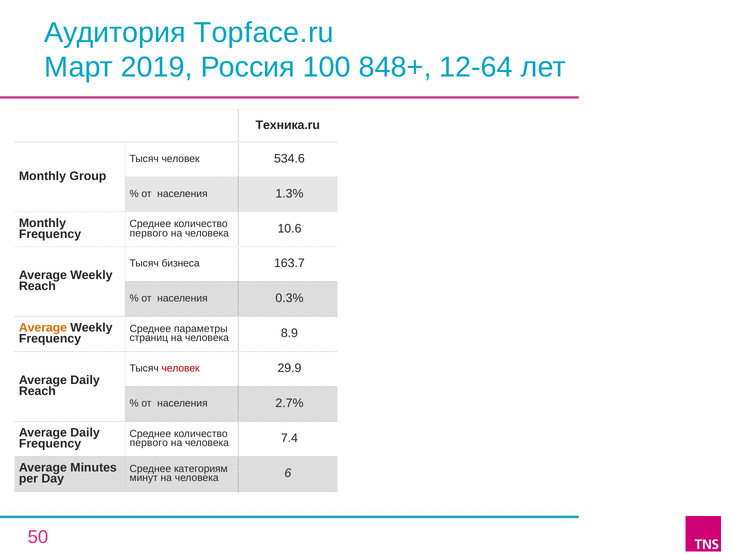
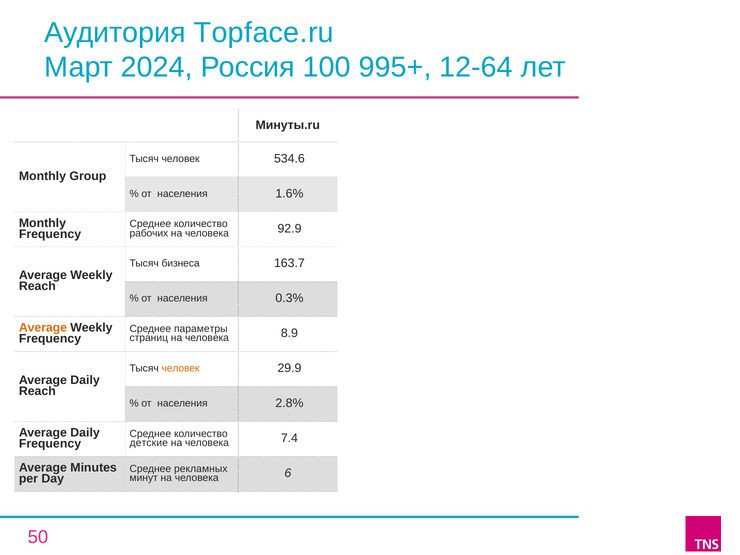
2019: 2019 -> 2024
848+: 848+ -> 995+
Техника.ru: Техника.ru -> Минуты.ru
1.3%: 1.3% -> 1.6%
первого at (149, 233): первого -> рабочих
10.6: 10.6 -> 92.9
человек at (181, 368) colour: red -> orange
2.7%: 2.7% -> 2.8%
первого at (149, 443): первого -> детские
категориям: категориям -> рекламных
